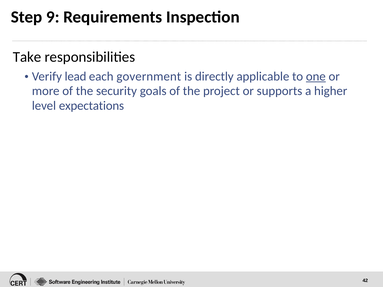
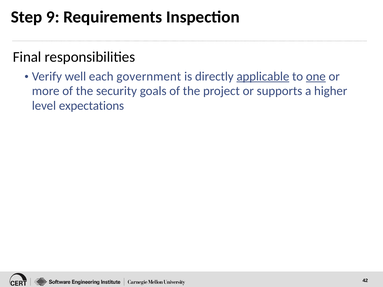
Take: Take -> Final
lead: lead -> well
applicable underline: none -> present
